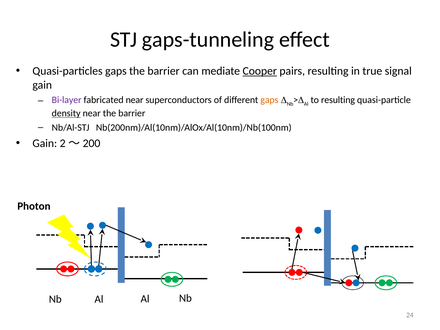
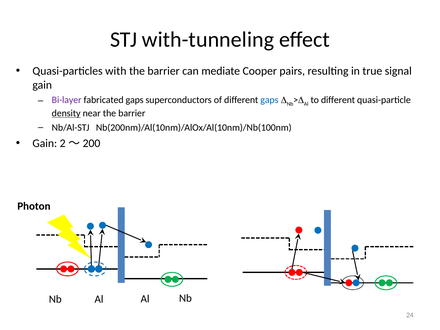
gaps-tunneling: gaps-tunneling -> with-tunneling
Quasi-particles gaps: gaps -> with
Cooper underline: present -> none
fabricated near: near -> gaps
gaps at (269, 100) colour: orange -> blue
to resulting: resulting -> different
